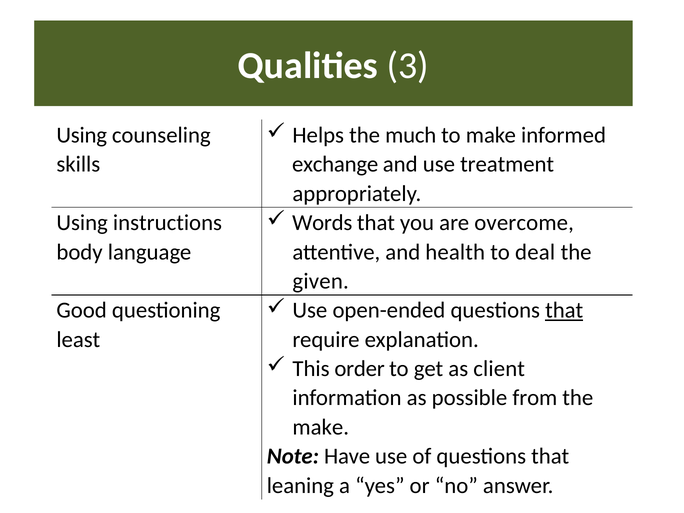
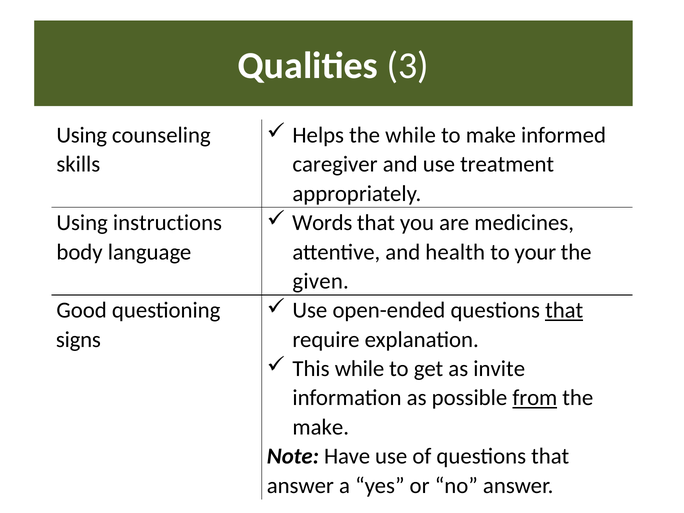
the much: much -> while
exchange: exchange -> caregiver
overcome: overcome -> medicines
deal: deal -> your
least: least -> signs
This order: order -> while
client: client -> invite
from underline: none -> present
leaning at (300, 486): leaning -> answer
